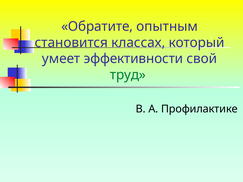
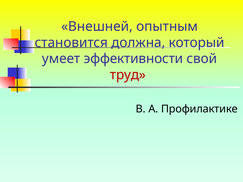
Обратите: Обратите -> Внешней
классах: классах -> должна
труд colour: green -> red
